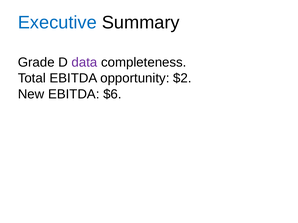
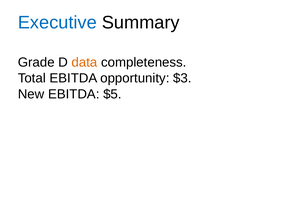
data colour: purple -> orange
$2: $2 -> $3
$6: $6 -> $5
